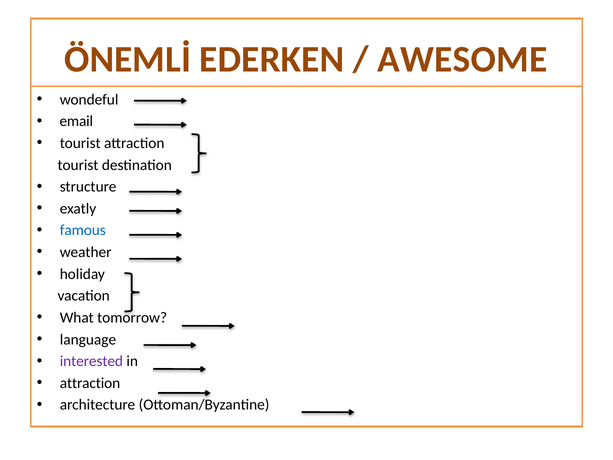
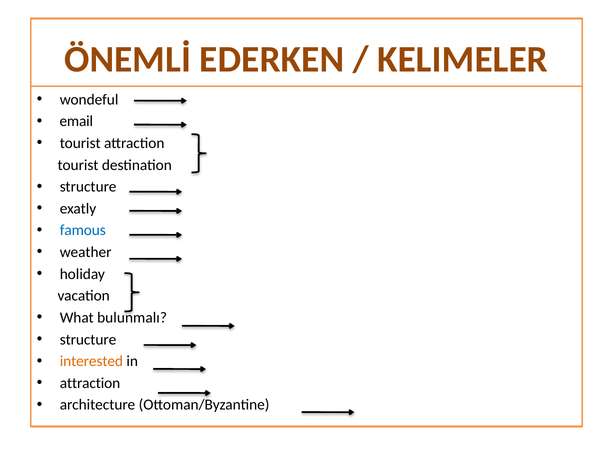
AWESOME: AWESOME -> KELIMELER
tomorrow: tomorrow -> bulunmalı
language at (88, 339): language -> structure
interested colour: purple -> orange
